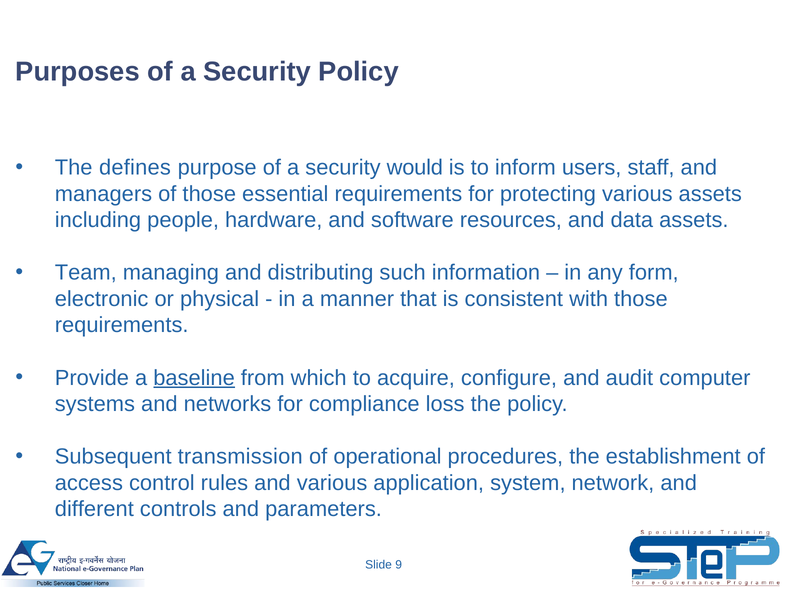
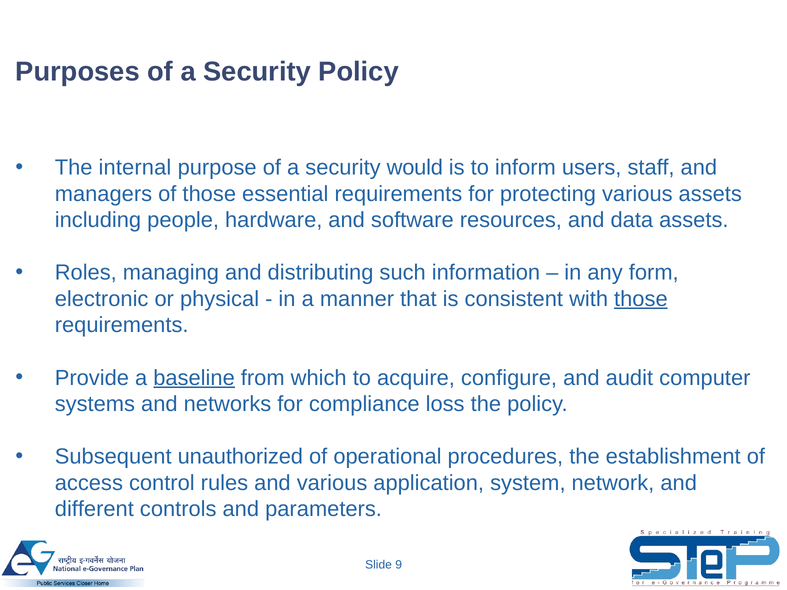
defines: defines -> internal
Team: Team -> Roles
those at (641, 299) underline: none -> present
transmission: transmission -> unauthorized
